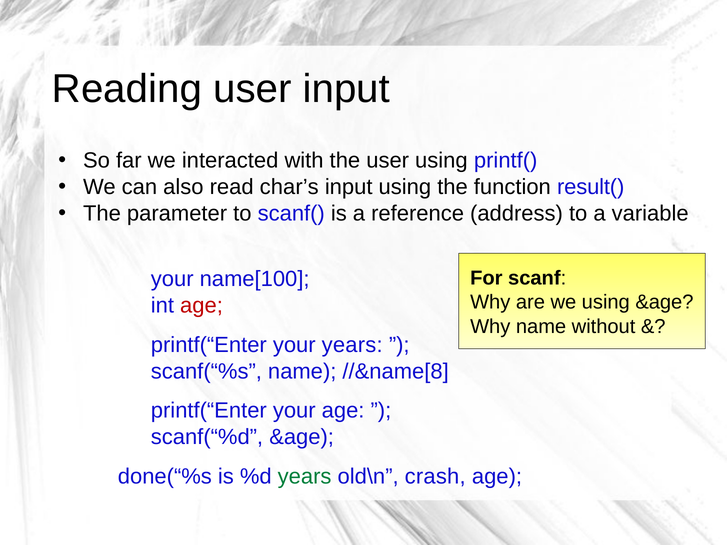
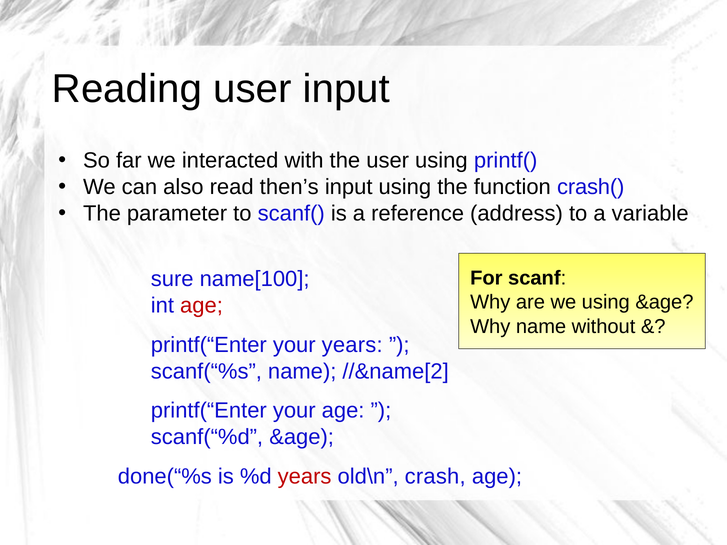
char’s: char’s -> then’s
result(: result( -> crash(
your at (172, 279): your -> sure
//&name[8: //&name[8 -> //&name[2
years at (305, 477) colour: green -> red
